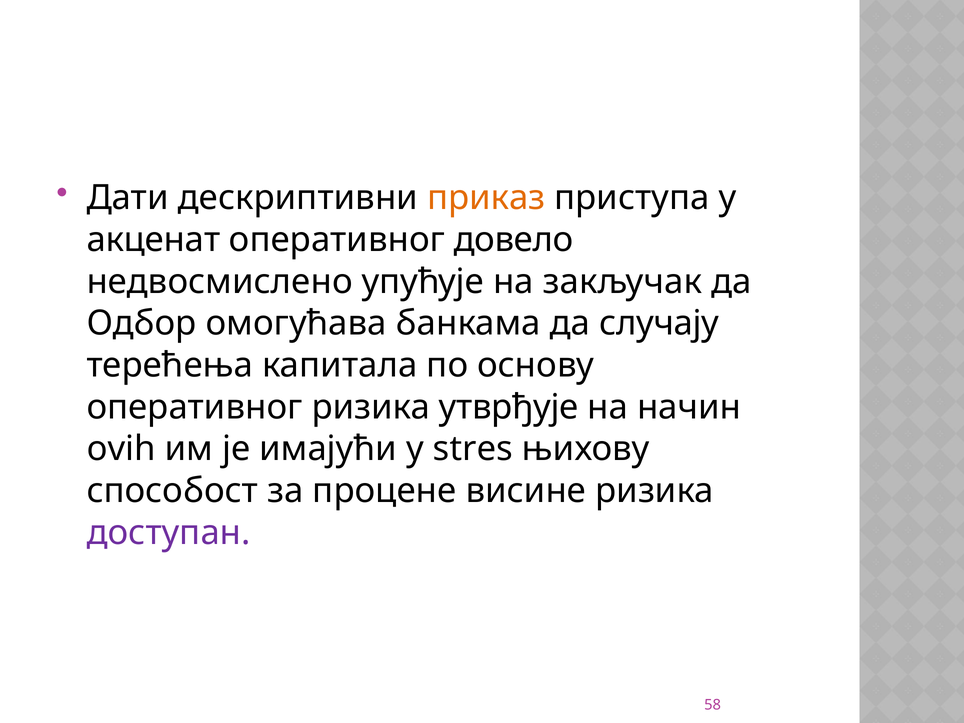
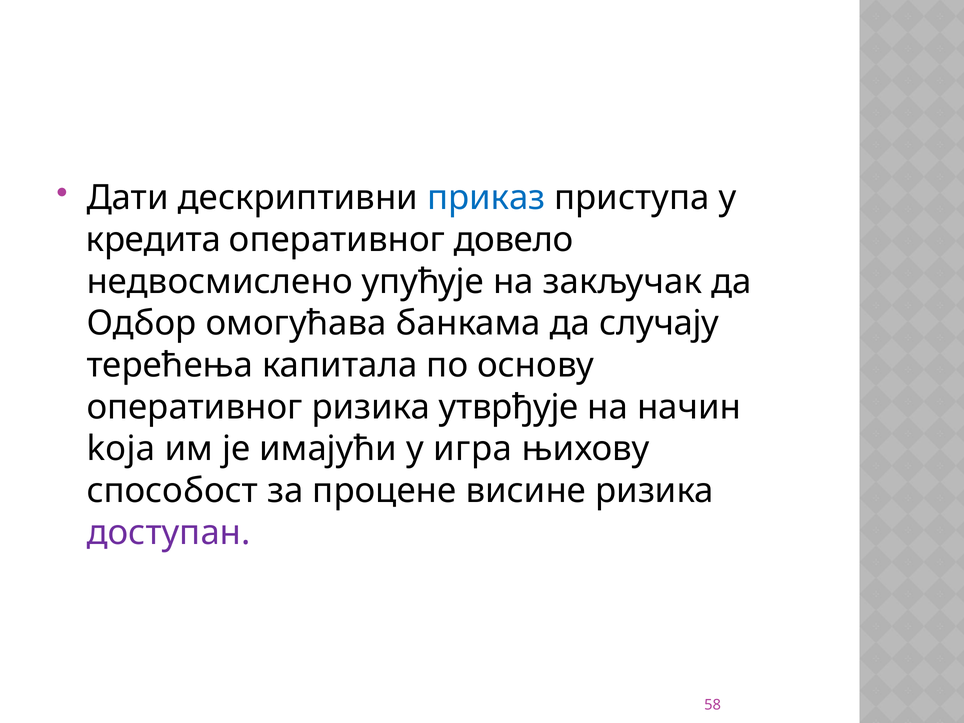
приказ colour: orange -> blue
акценат: акценат -> кредита
ovih: ovih -> koja
stres: stres -> игра
